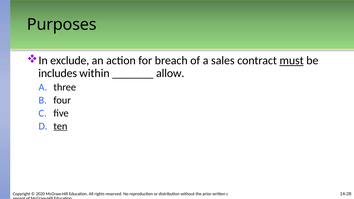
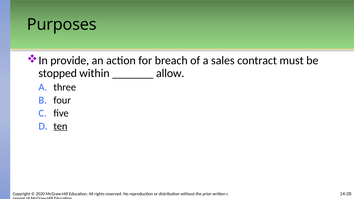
exclude: exclude -> provide
must underline: present -> none
includes: includes -> stopped
